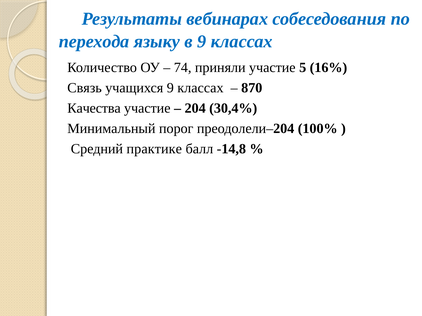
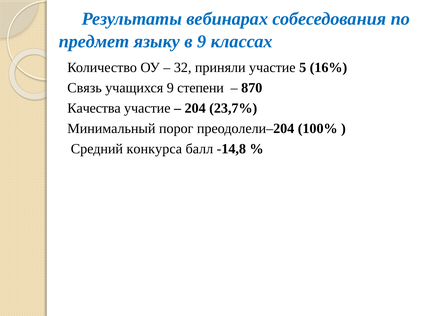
перехода: перехода -> предмет
74: 74 -> 32
учащихся 9 классах: классах -> степени
30,4%: 30,4% -> 23,7%
практике: практике -> конкурса
